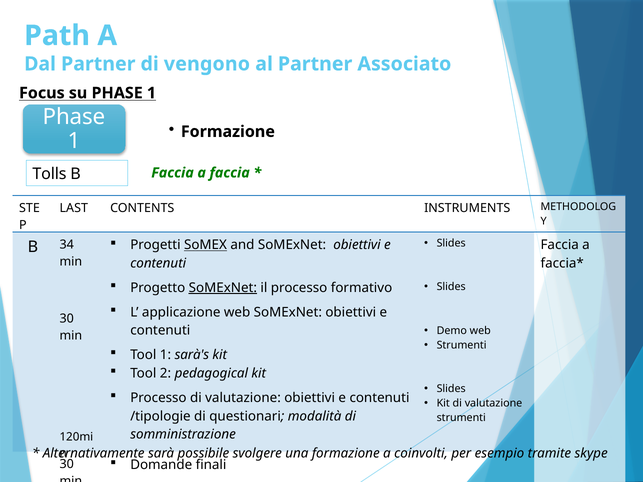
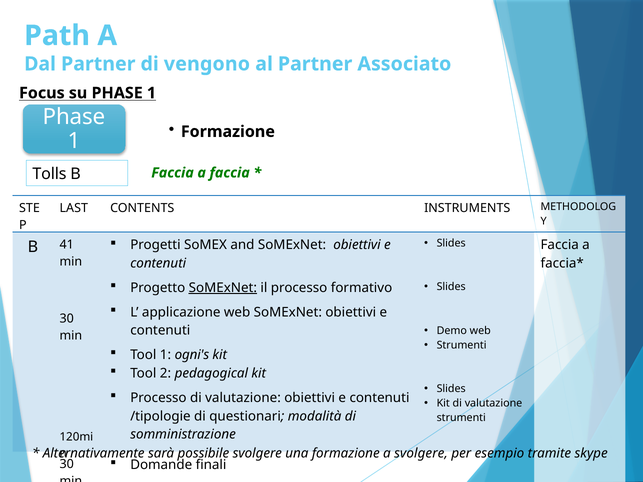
SoMEX underline: present -> none
34: 34 -> 41
sarà's: sarà's -> ogni's
a coinvolti: coinvolti -> svolgere
